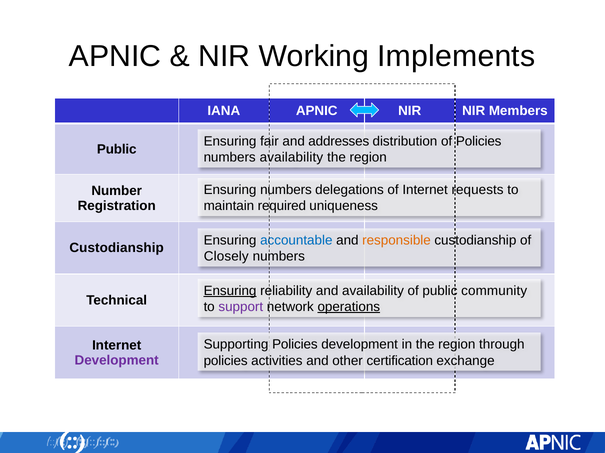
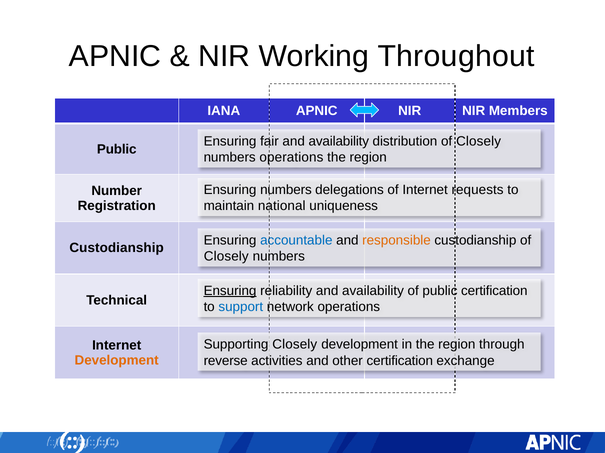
Implements: Implements -> Throughout
fair and addresses: addresses -> availability
distribution of Policies: Policies -> Closely
numbers availability: availability -> operations
required: required -> national
public community: community -> certification
support colour: purple -> blue
operations at (349, 307) underline: present -> none
Supporting Policies: Policies -> Closely
Development at (117, 361) colour: purple -> orange
policies at (226, 361): policies -> reverse
